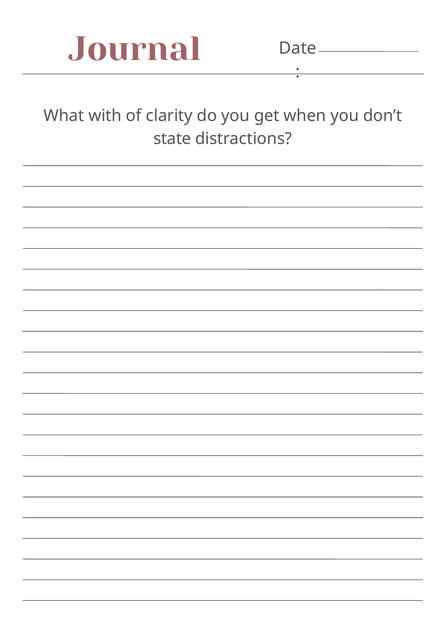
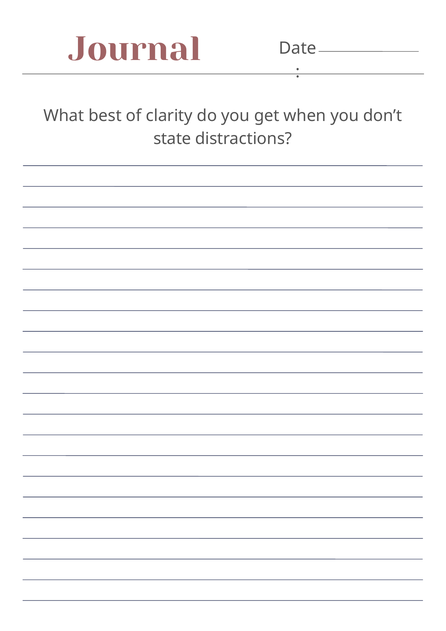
with: with -> best
